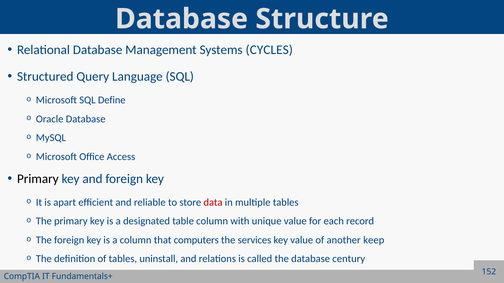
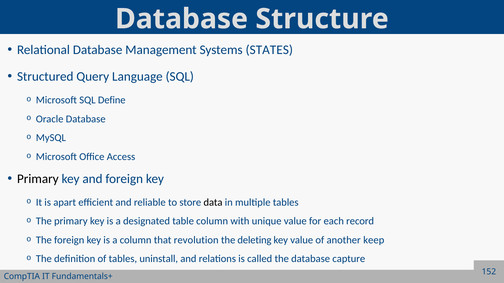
CYCLES: CYCLES -> STATES
data colour: red -> black
computers: computers -> revolution
services: services -> deleting
century: century -> capture
